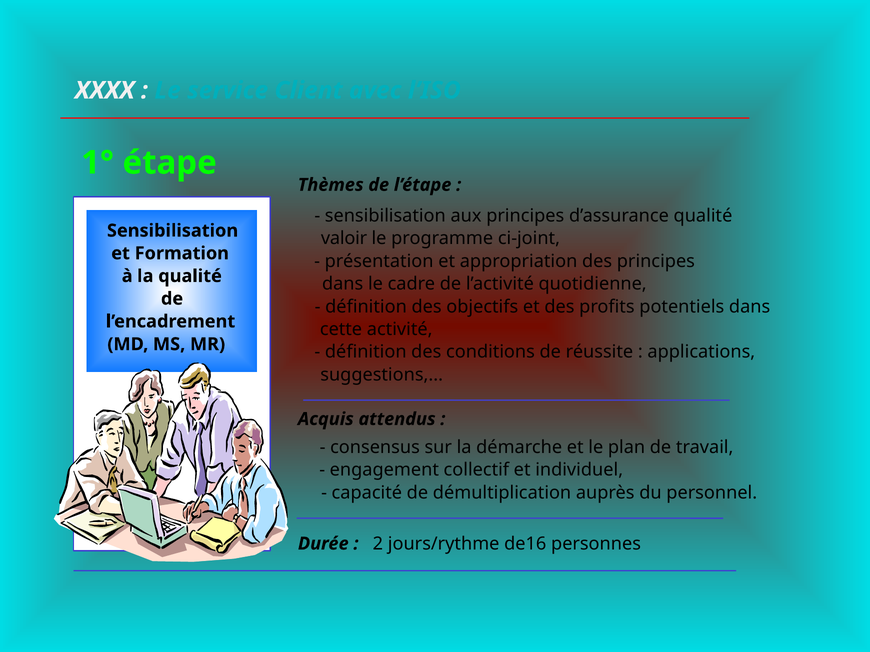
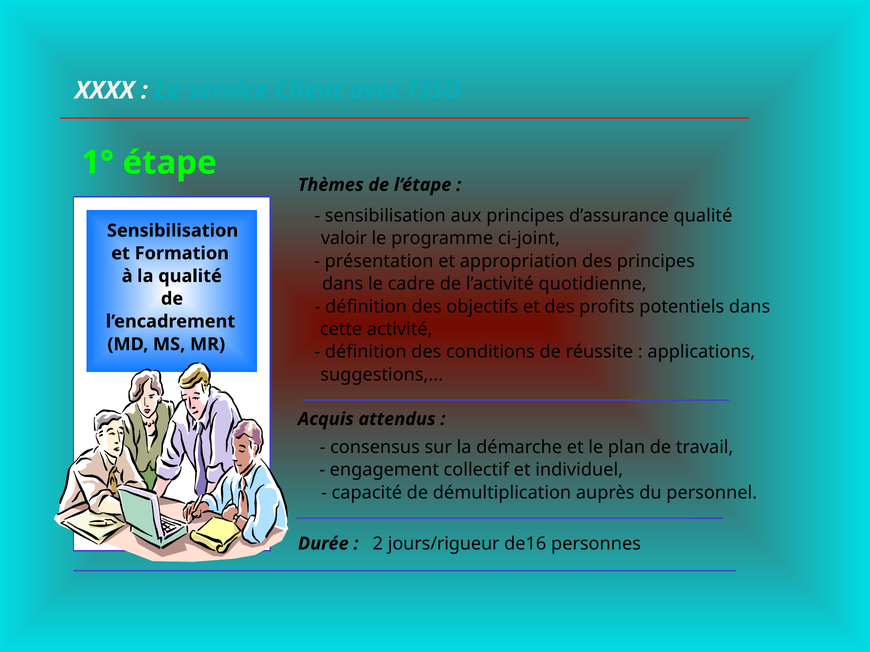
jours/rythme: jours/rythme -> jours/rigueur
